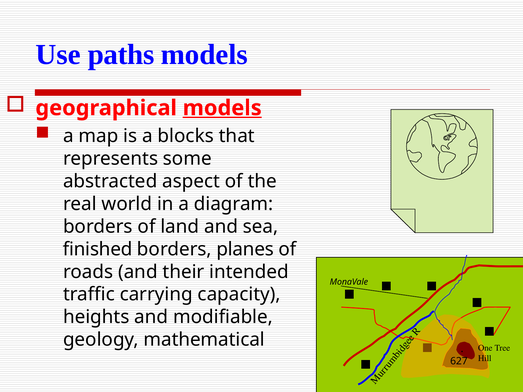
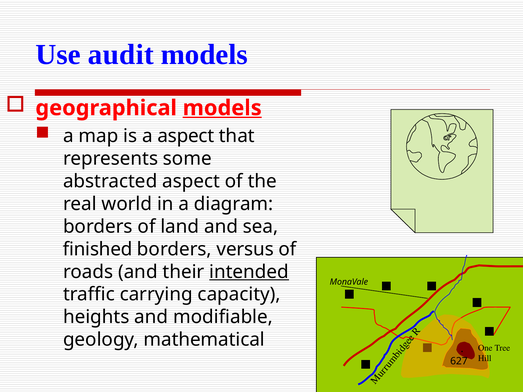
paths: paths -> audit
a blocks: blocks -> aspect
planes: planes -> versus
intended underline: none -> present
